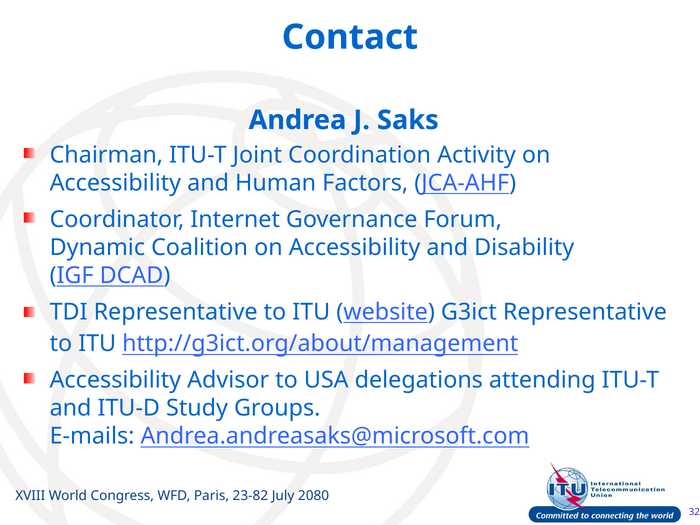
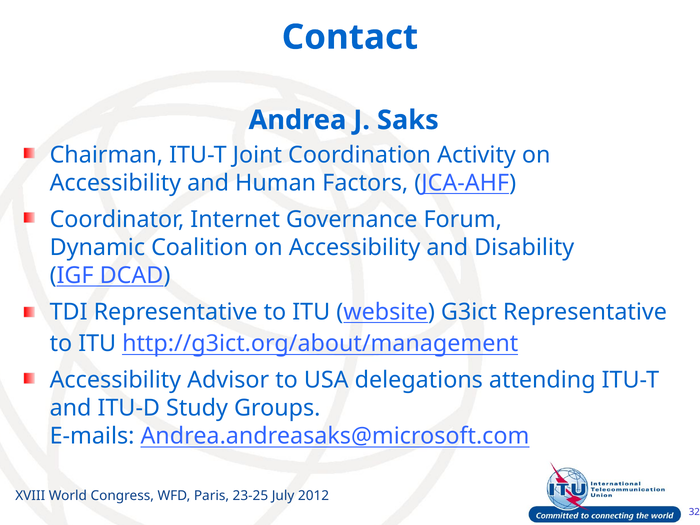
23-82: 23-82 -> 23-25
2080: 2080 -> 2012
